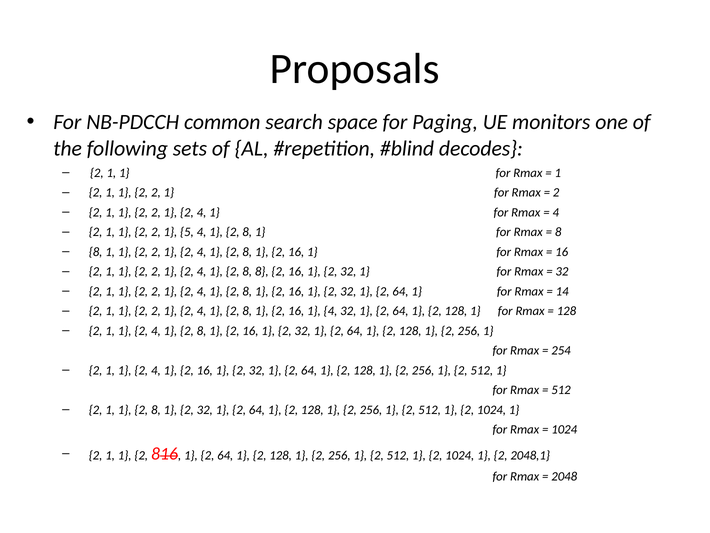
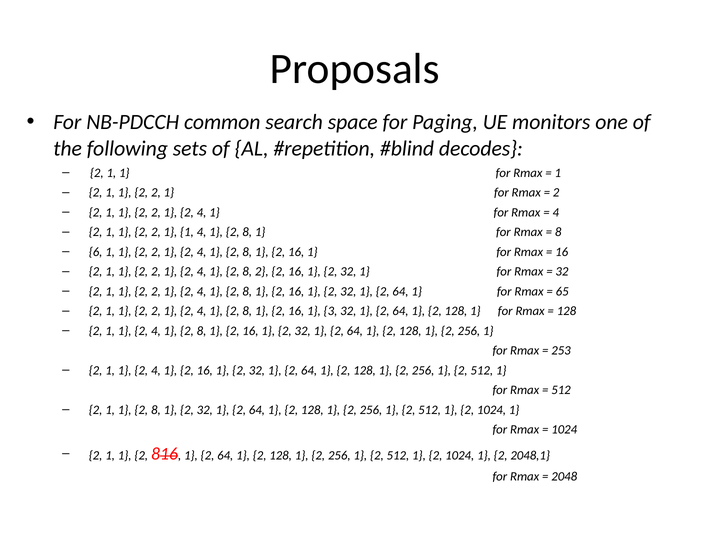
2 2 1 5: 5 -> 1
8 at (96, 252): 8 -> 6
8 8: 8 -> 2
14: 14 -> 65
1 4: 4 -> 3
254: 254 -> 253
